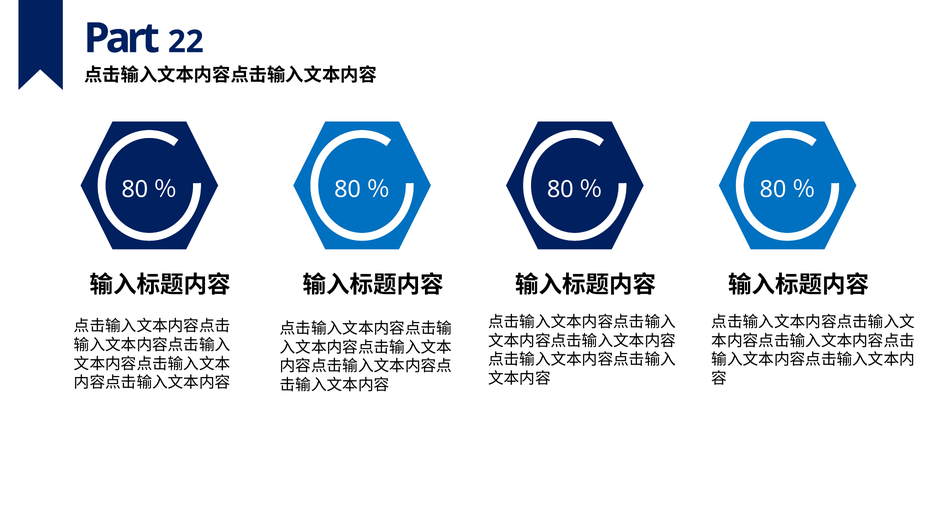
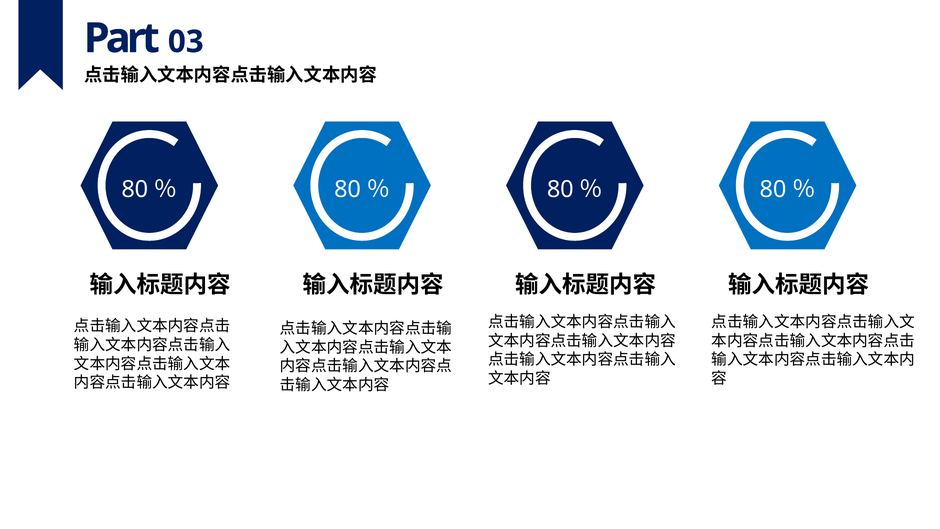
22: 22 -> 03
